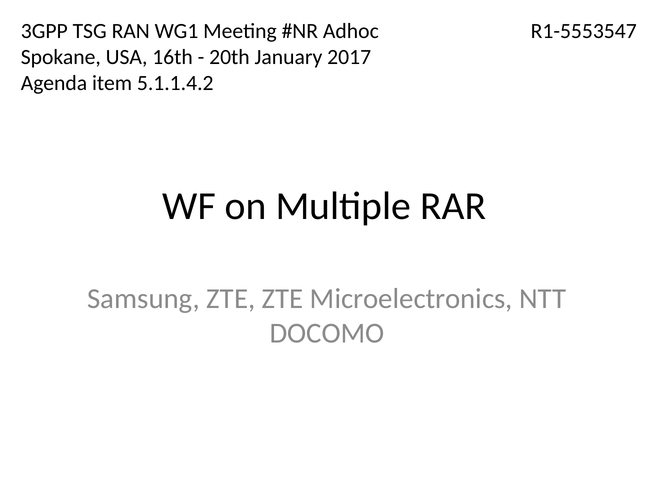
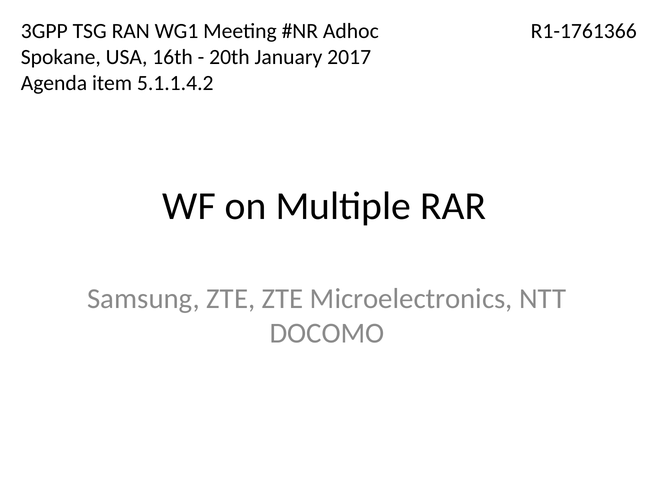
R1-5553547: R1-5553547 -> R1-1761366
